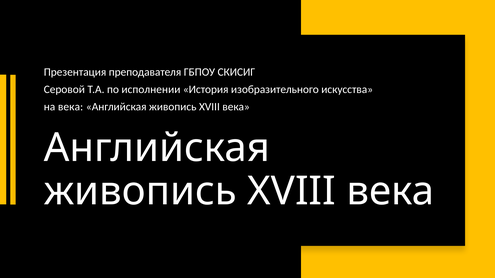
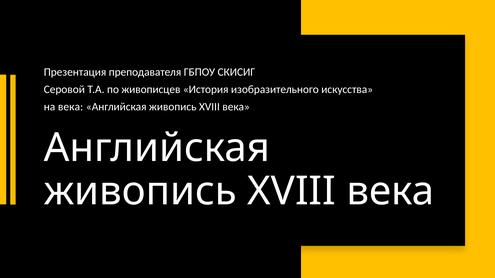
исполнении: исполнении -> живописцев
